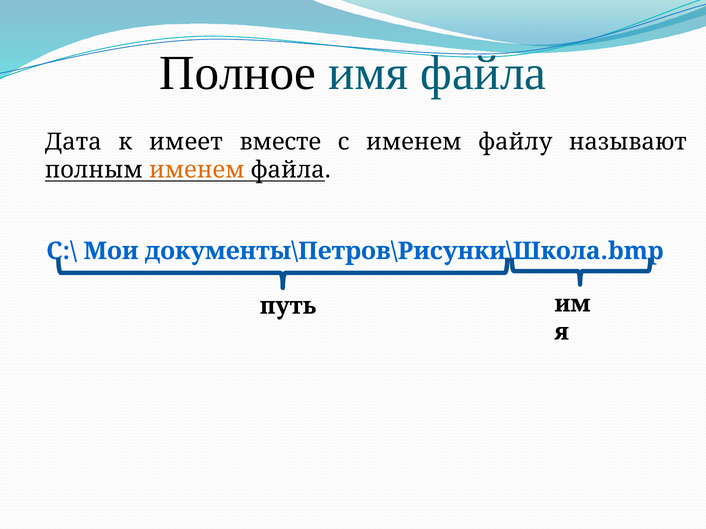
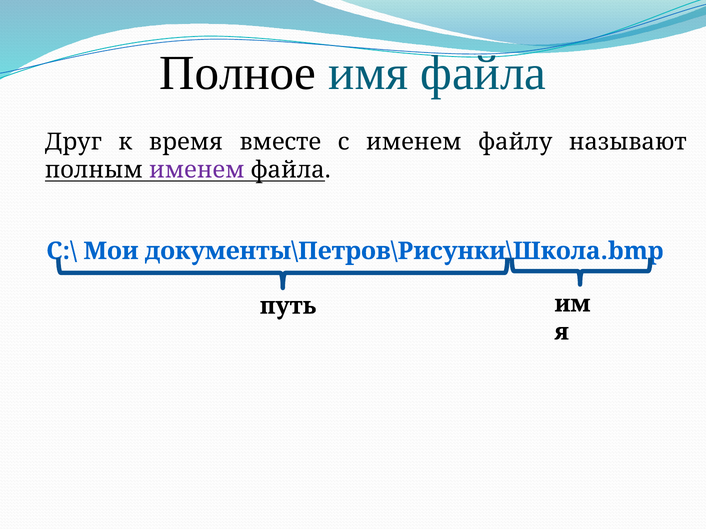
Дата: Дата -> Друг
имеет: имеет -> время
именем at (197, 170) colour: orange -> purple
